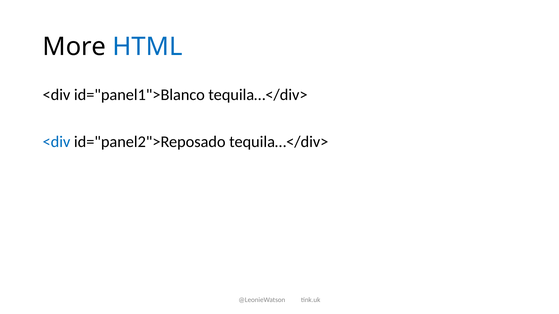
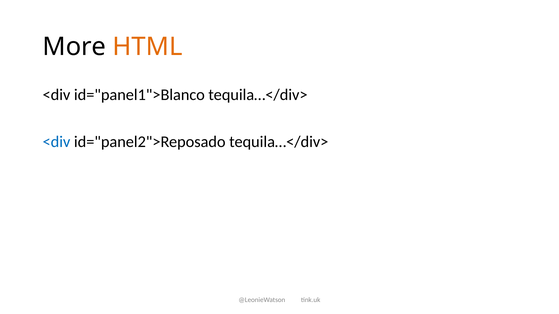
HTML colour: blue -> orange
